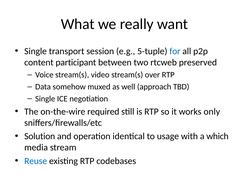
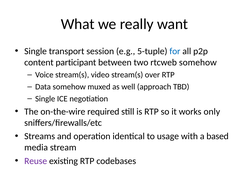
rtcweb preserved: preserved -> somehow
Solution: Solution -> Streams
which: which -> based
Reuse colour: blue -> purple
